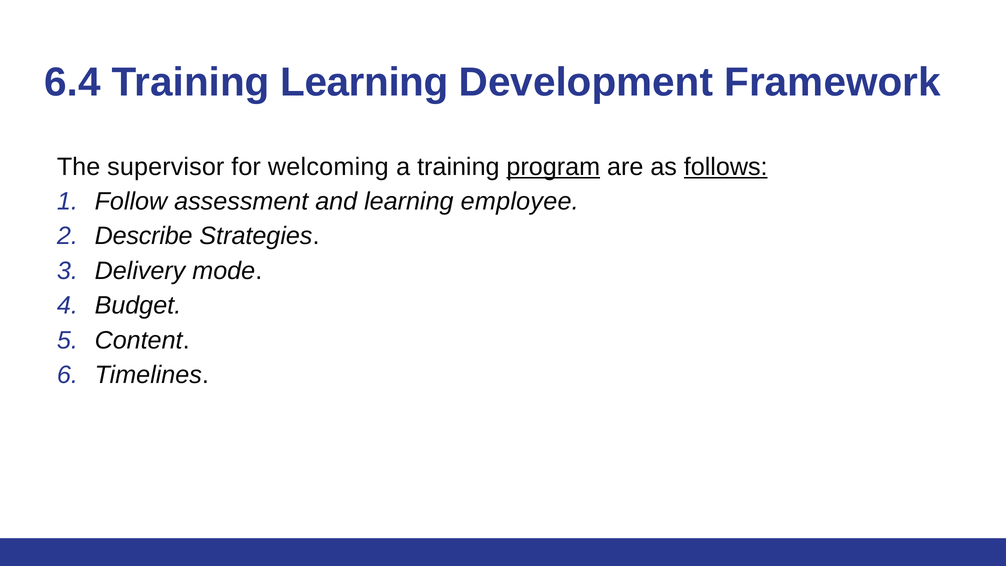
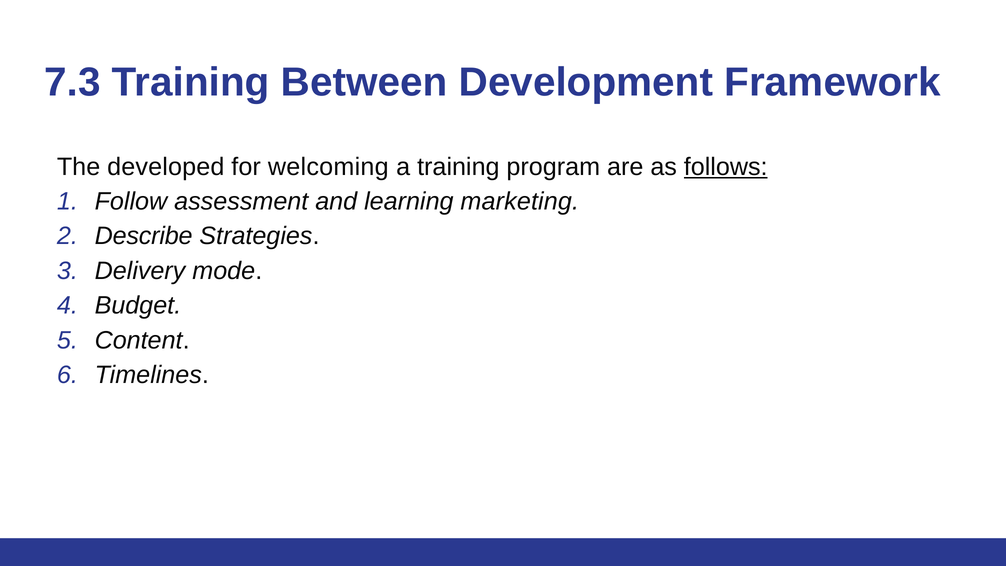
6.4: 6.4 -> 7.3
Training Learning: Learning -> Between
supervisor: supervisor -> developed
program underline: present -> none
employee: employee -> marketing
